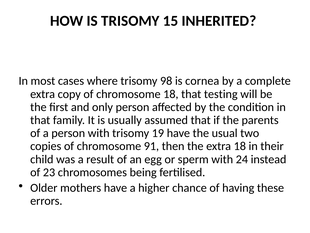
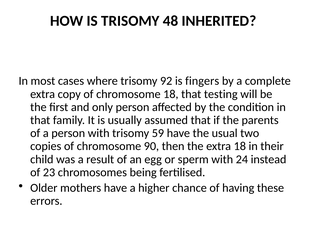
15: 15 -> 48
98: 98 -> 92
cornea: cornea -> fingers
19: 19 -> 59
91: 91 -> 90
